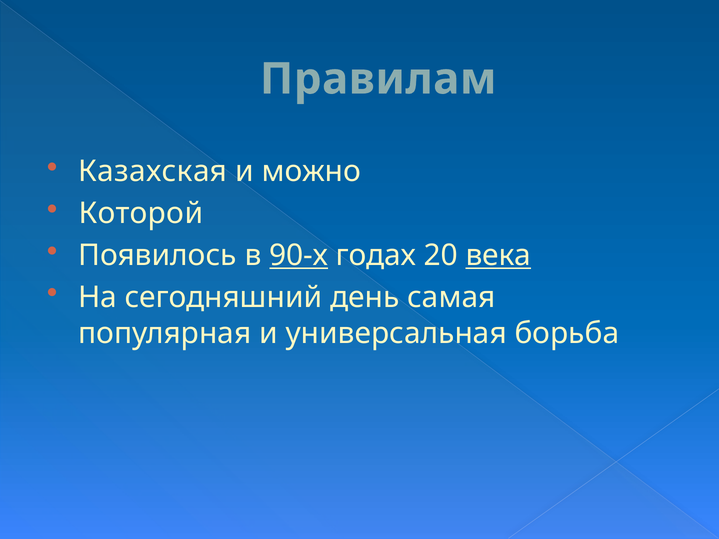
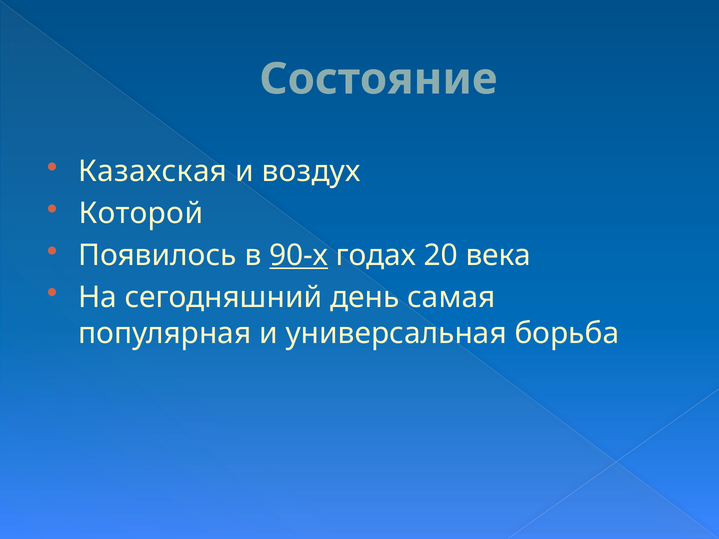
Правилам: Правилам -> Состояние
можно: можно -> воздух
века underline: present -> none
